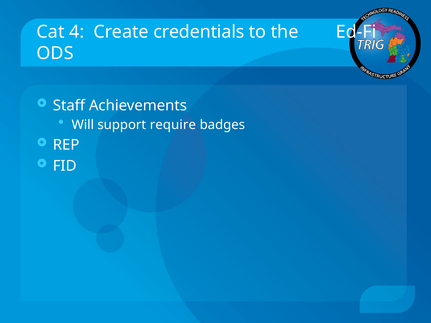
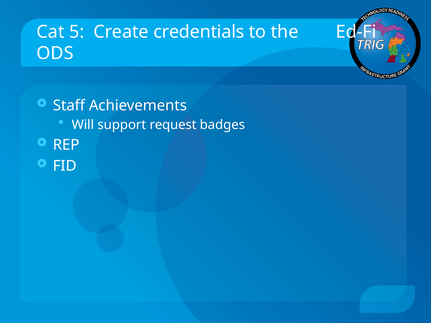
4: 4 -> 5
require: require -> request
